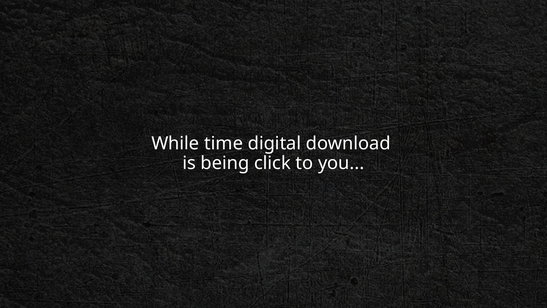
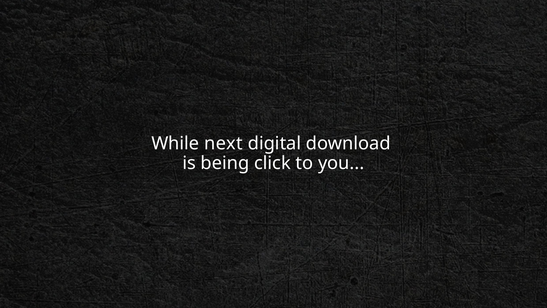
time: time -> next
